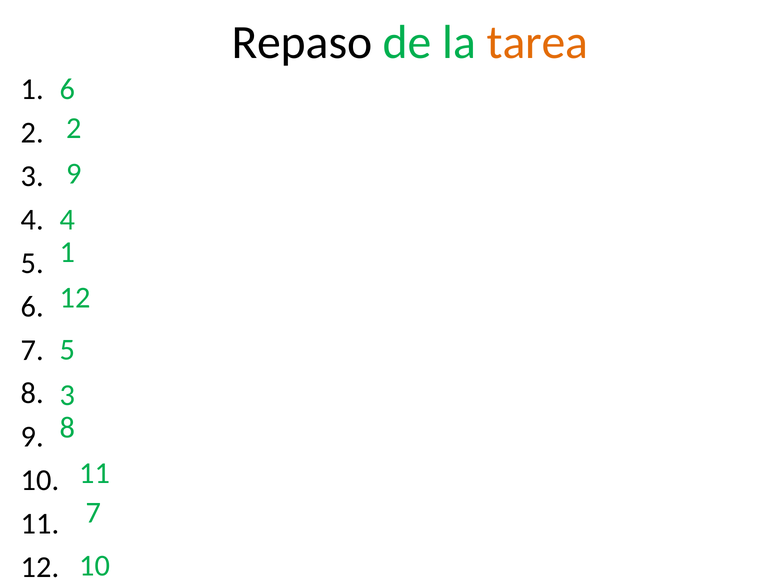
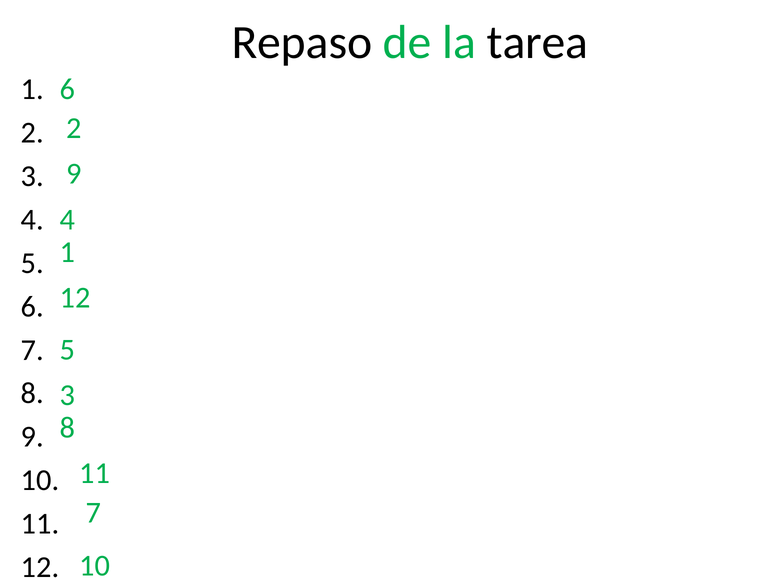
tarea colour: orange -> black
